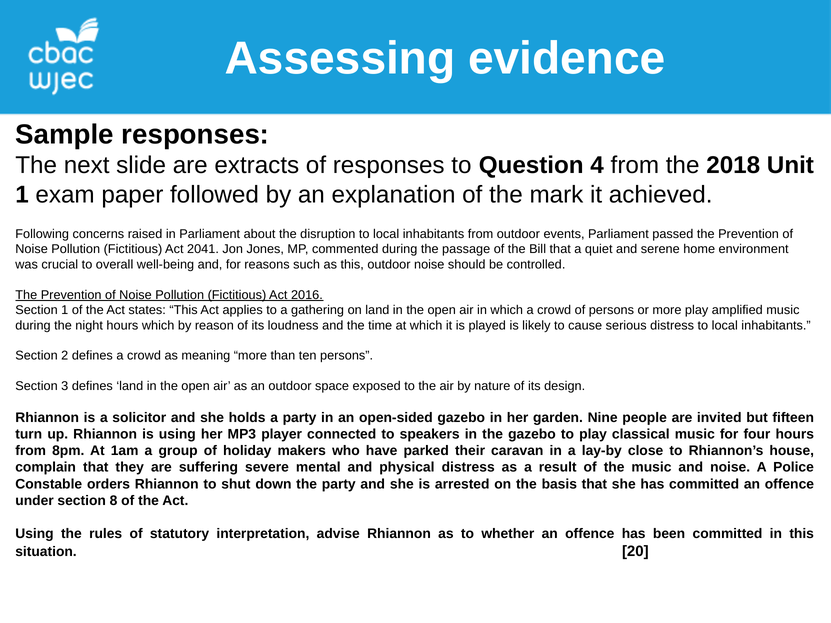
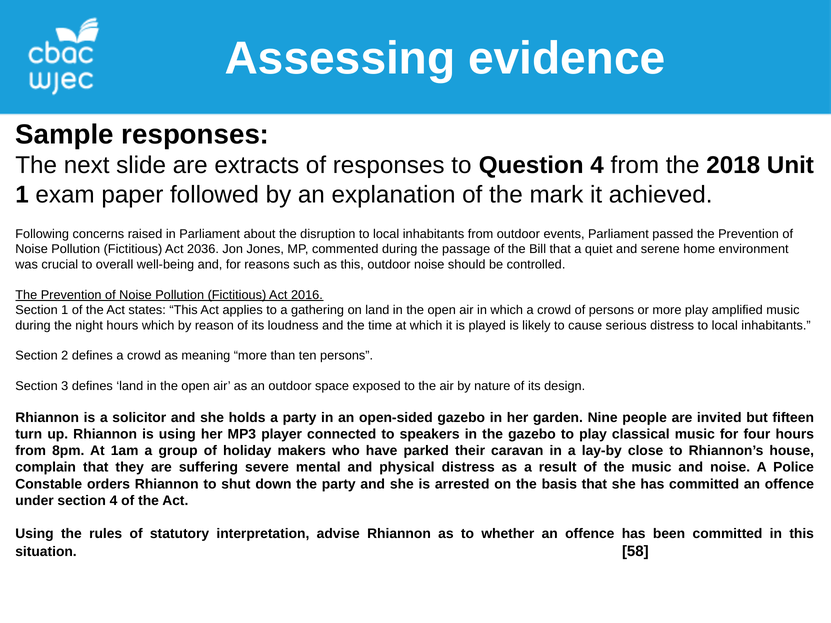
2041: 2041 -> 2036
section 8: 8 -> 4
20: 20 -> 58
